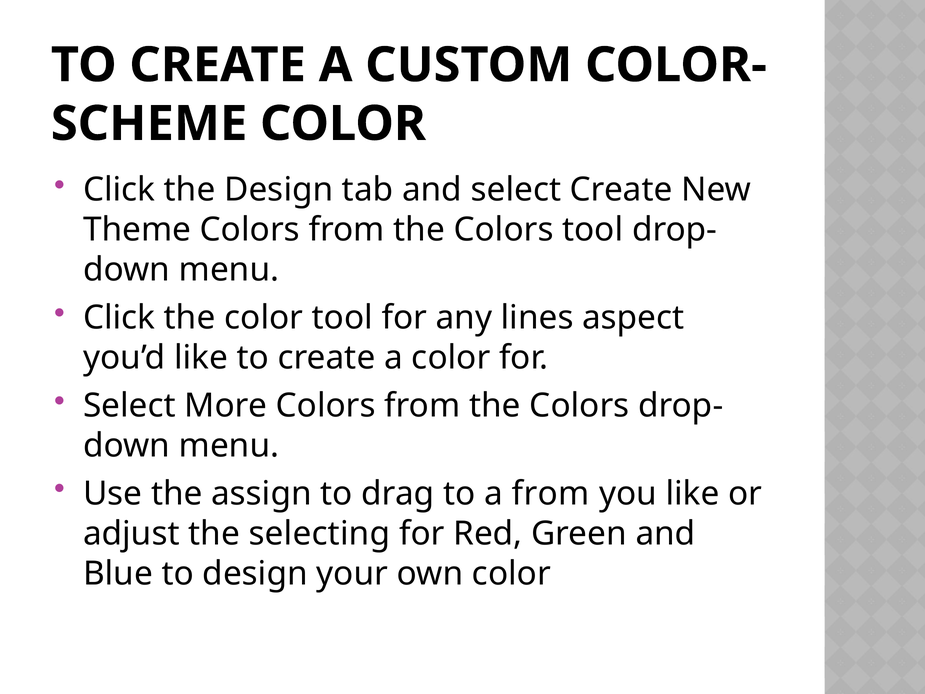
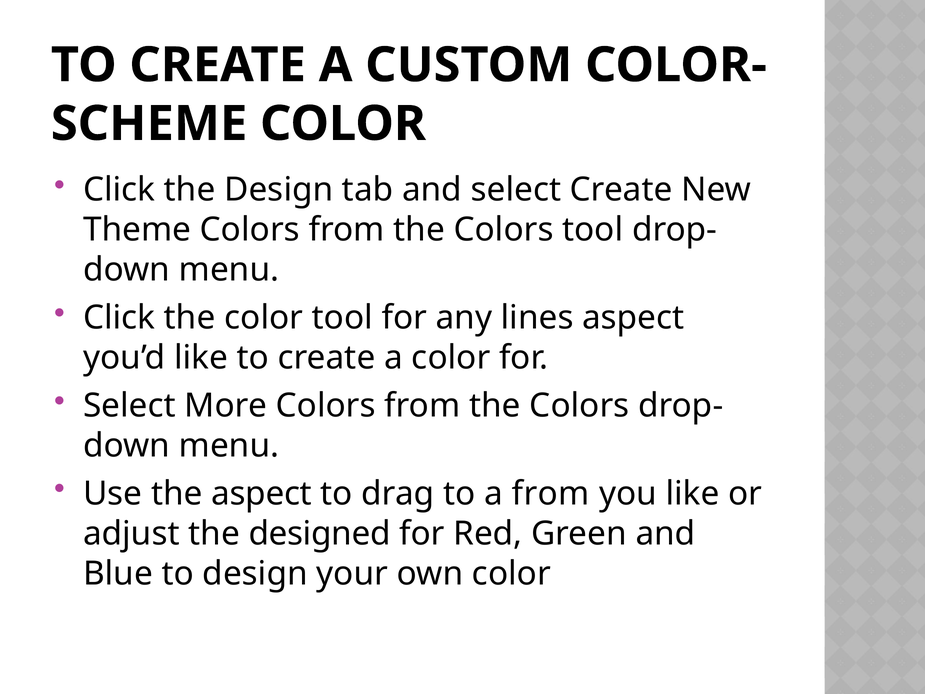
the assign: assign -> aspect
selecting: selecting -> designed
